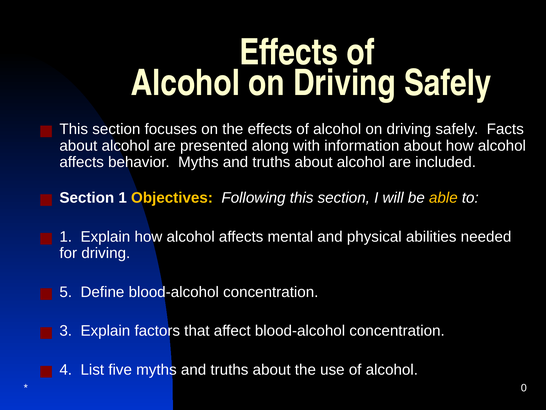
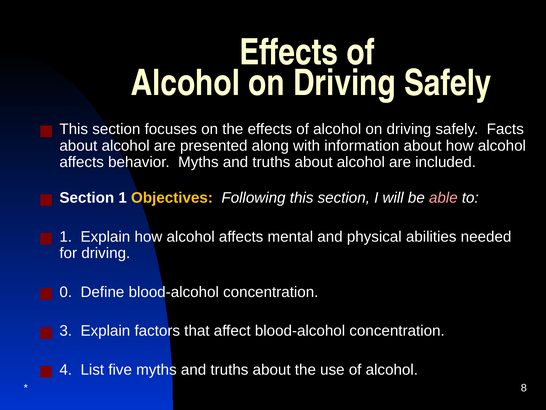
able colour: yellow -> pink
5: 5 -> 0
0: 0 -> 8
